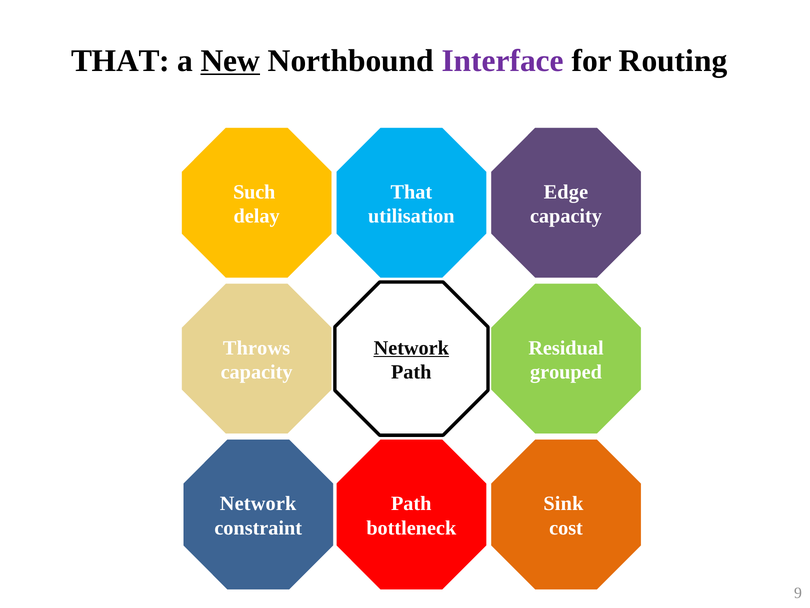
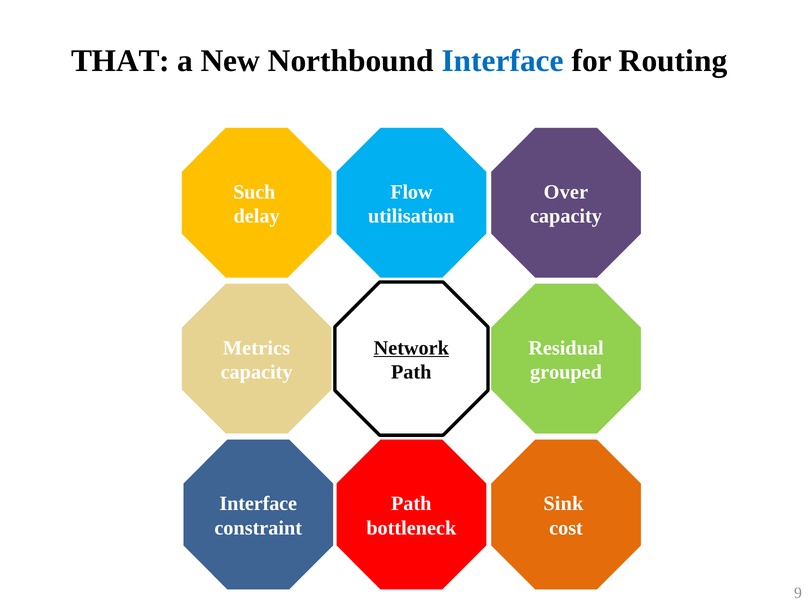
New underline: present -> none
Interface at (503, 61) colour: purple -> blue
That at (411, 192): That -> Flow
Edge: Edge -> Over
Throws: Throws -> Metrics
Network at (258, 503): Network -> Interface
